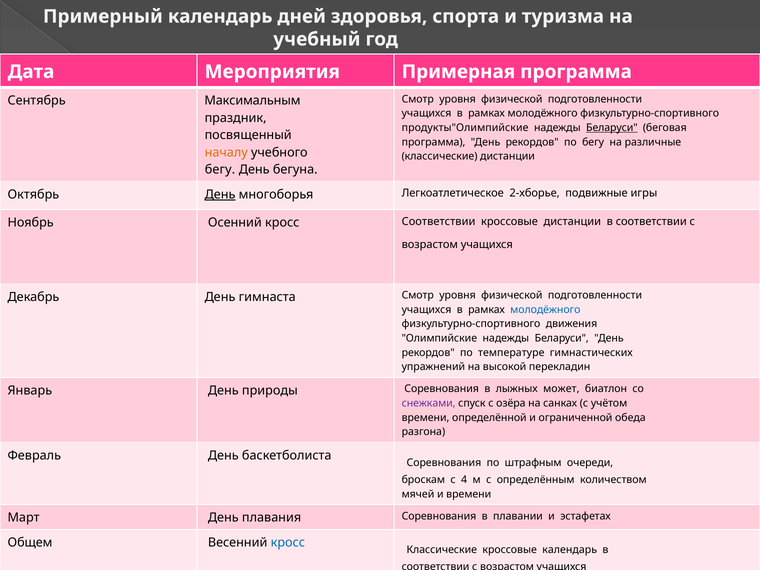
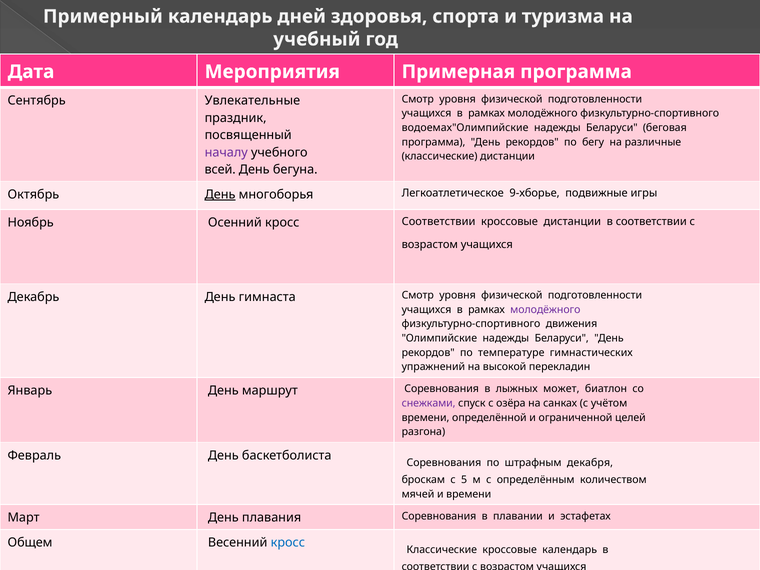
Максимальным: Максимальным -> Увлекательные
продукты"Олимпийские: продукты"Олимпийские -> водоемах"Олимпийские
Беларуси at (612, 128) underline: present -> none
началу colour: orange -> purple
бегу at (220, 170): бегу -> всей
2-хборье: 2-хборье -> 9-хборье
молодёжного at (545, 310) colour: blue -> purple
природы: природы -> маршрут
обеда: обеда -> целей
очереди: очереди -> декабря
4: 4 -> 5
